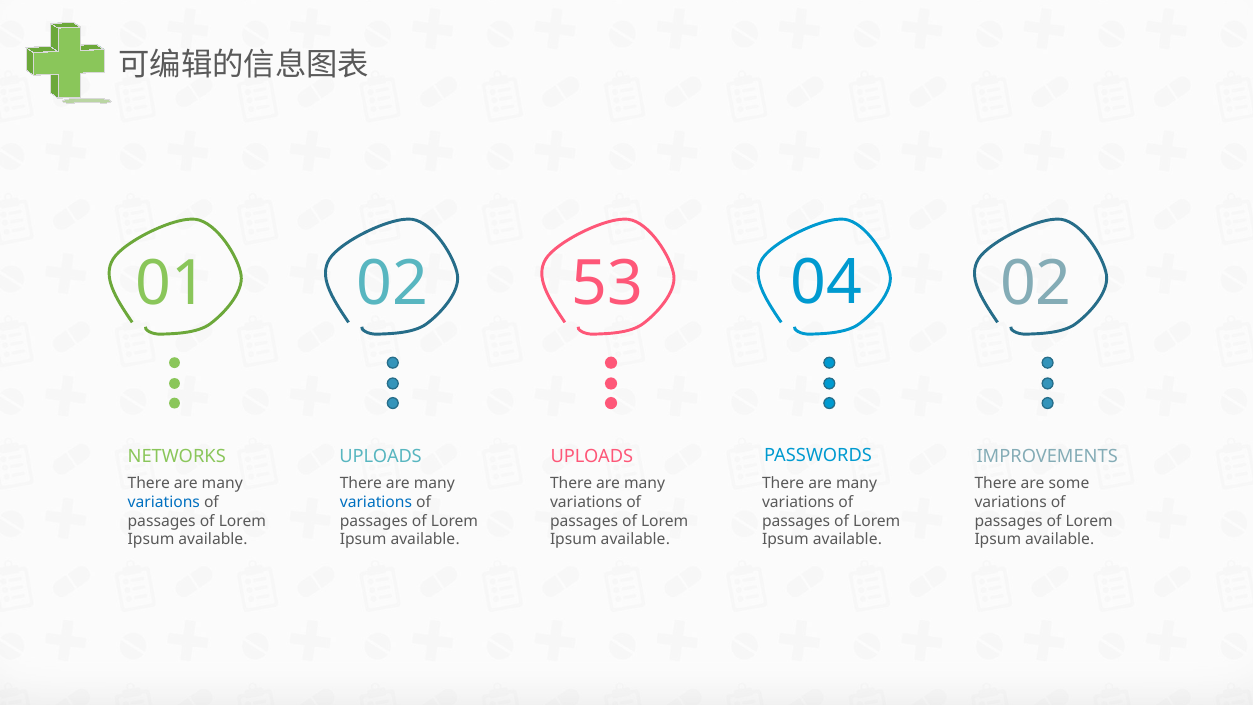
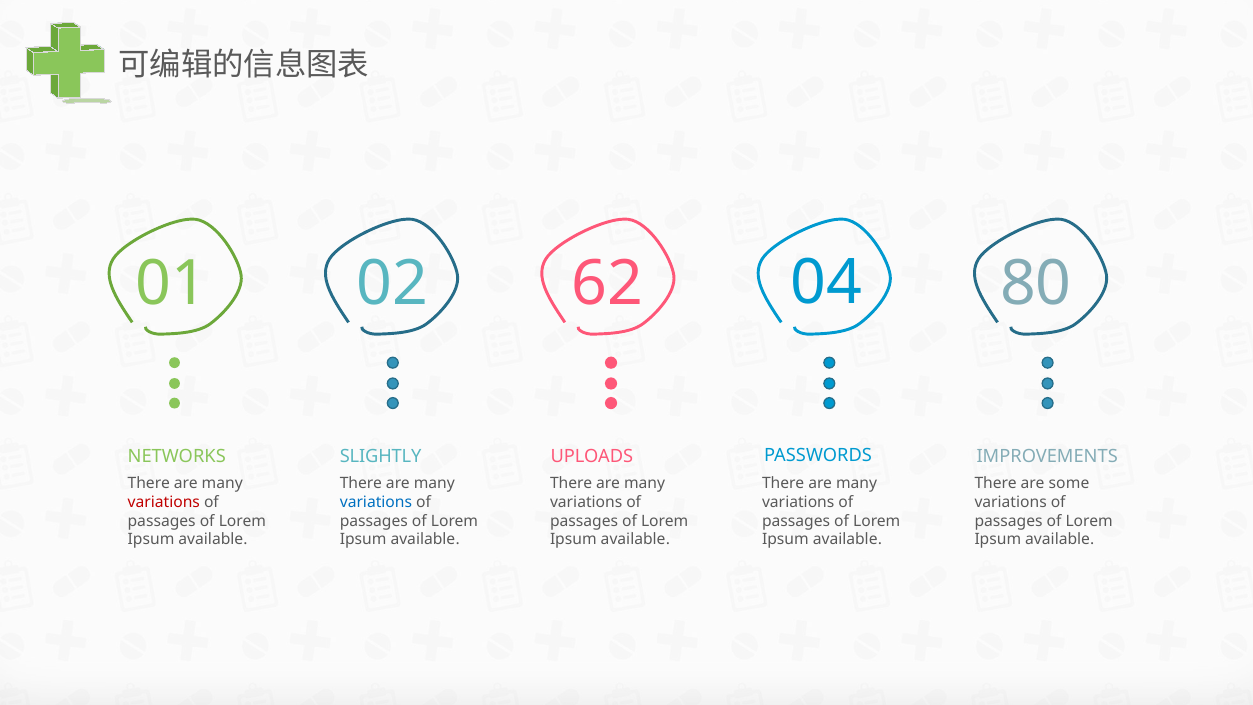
53: 53 -> 62
04 02: 02 -> 80
UPLOADS at (381, 456): UPLOADS -> SLIGHTLY
variations at (164, 502) colour: blue -> red
